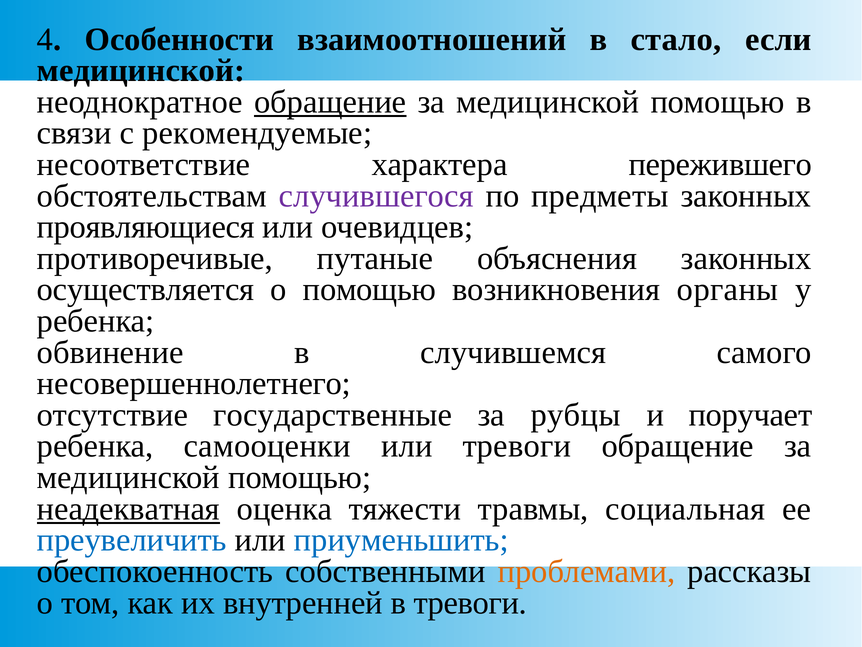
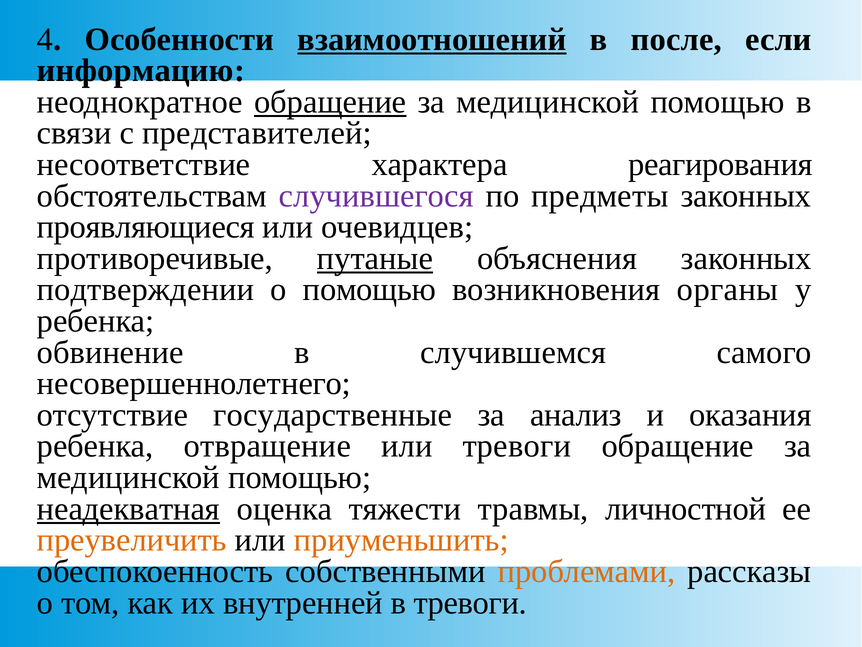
взаимоотношений underline: none -> present
стало: стало -> после
медицинской at (141, 71): медицинской -> информацию
рекомендуемые: рекомендуемые -> представителей
пережившего: пережившего -> реагирования
путаные underline: none -> present
осуществляется: осуществляется -> подтверждении
рубцы: рубцы -> анализ
поручает: поручает -> оказания
самооценки: самооценки -> отвращение
социальная: социальная -> личностной
преувеличить colour: blue -> orange
приуменьшить colour: blue -> orange
